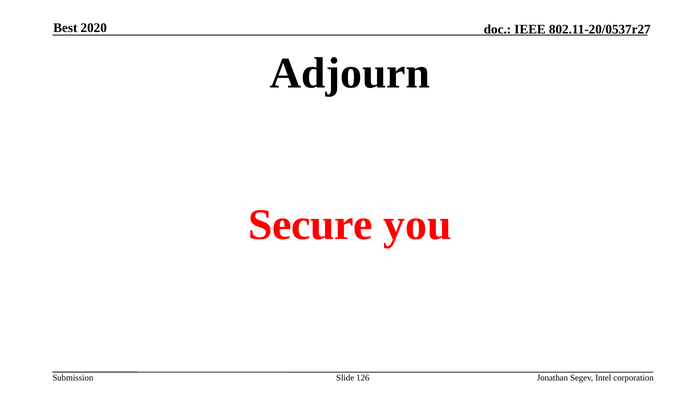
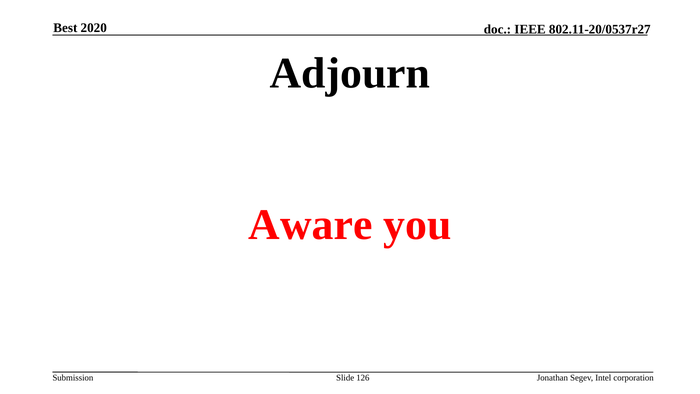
Secure: Secure -> Aware
